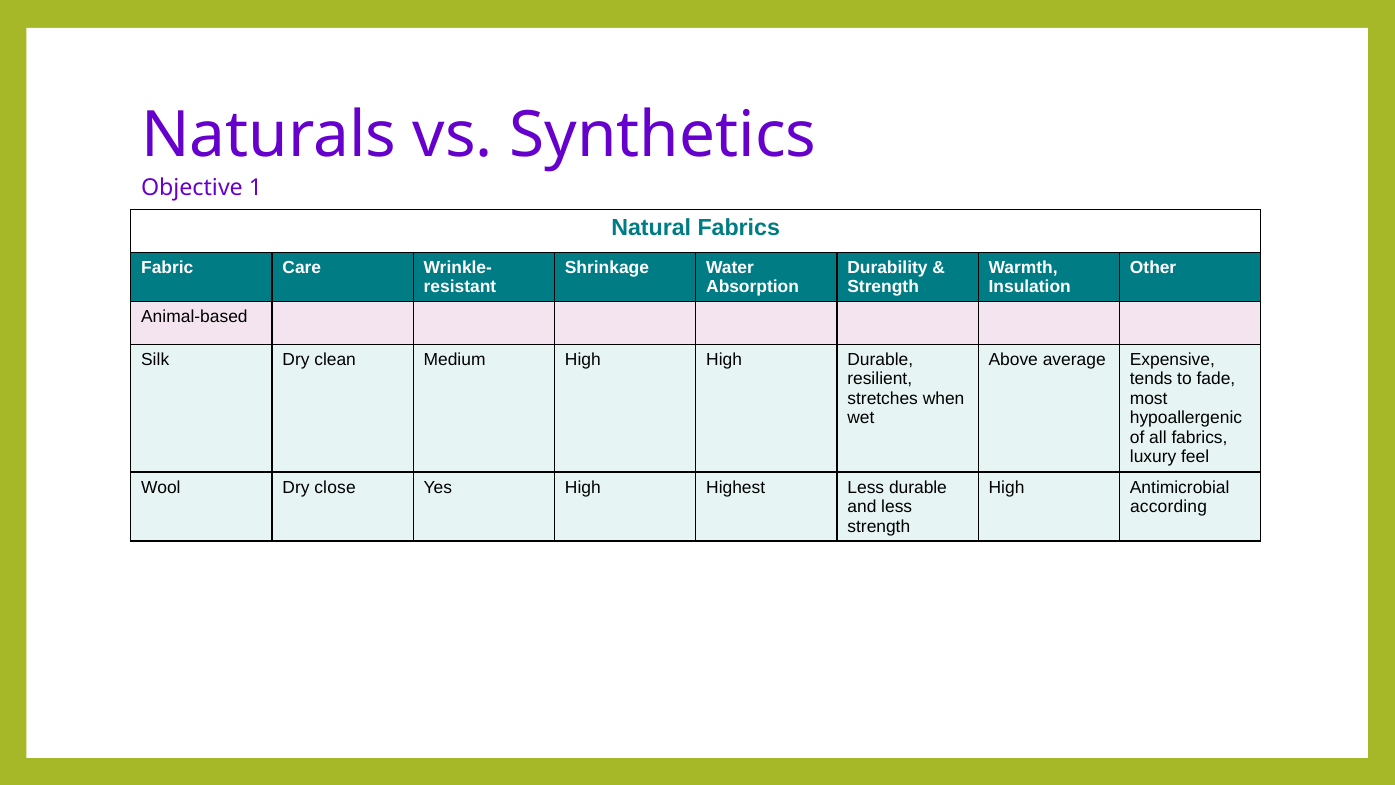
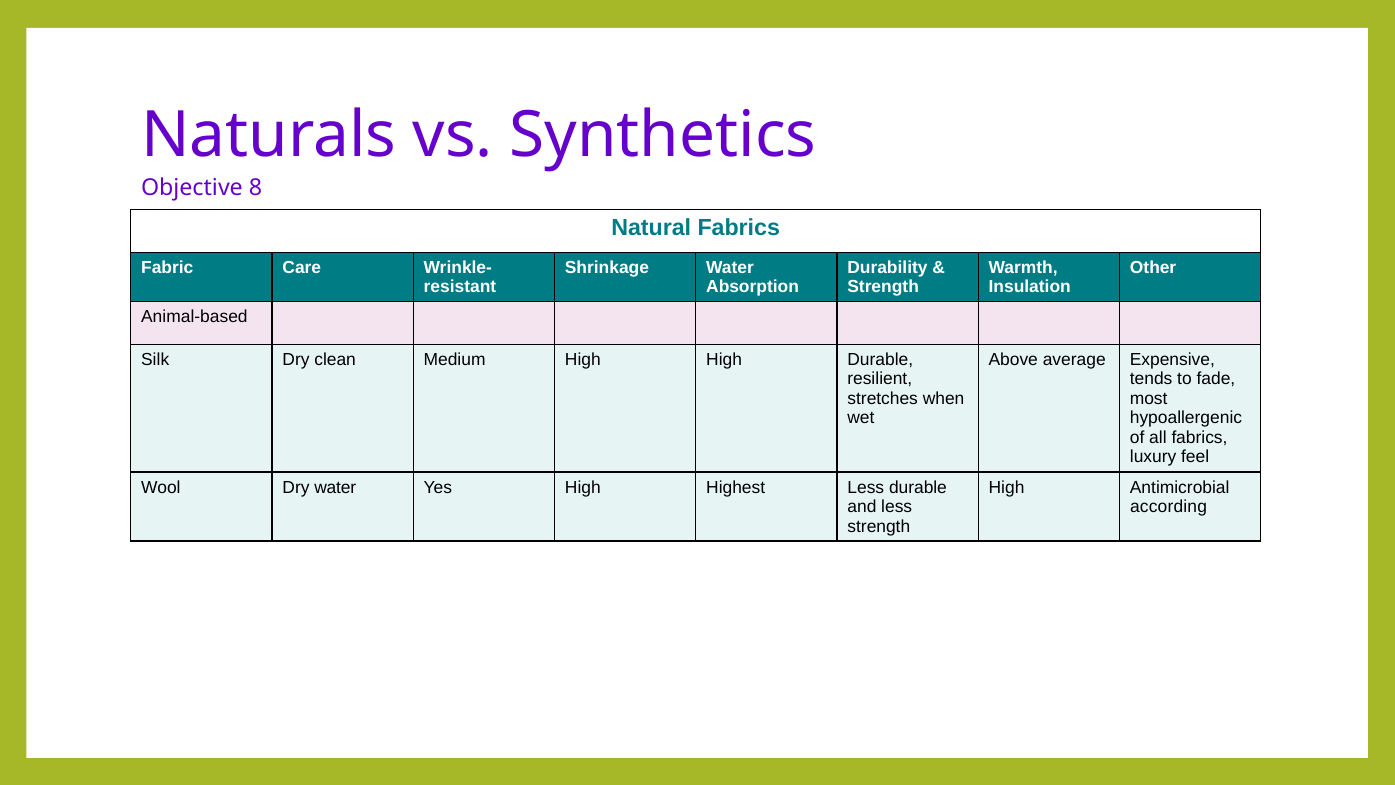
1: 1 -> 8
Dry close: close -> water
